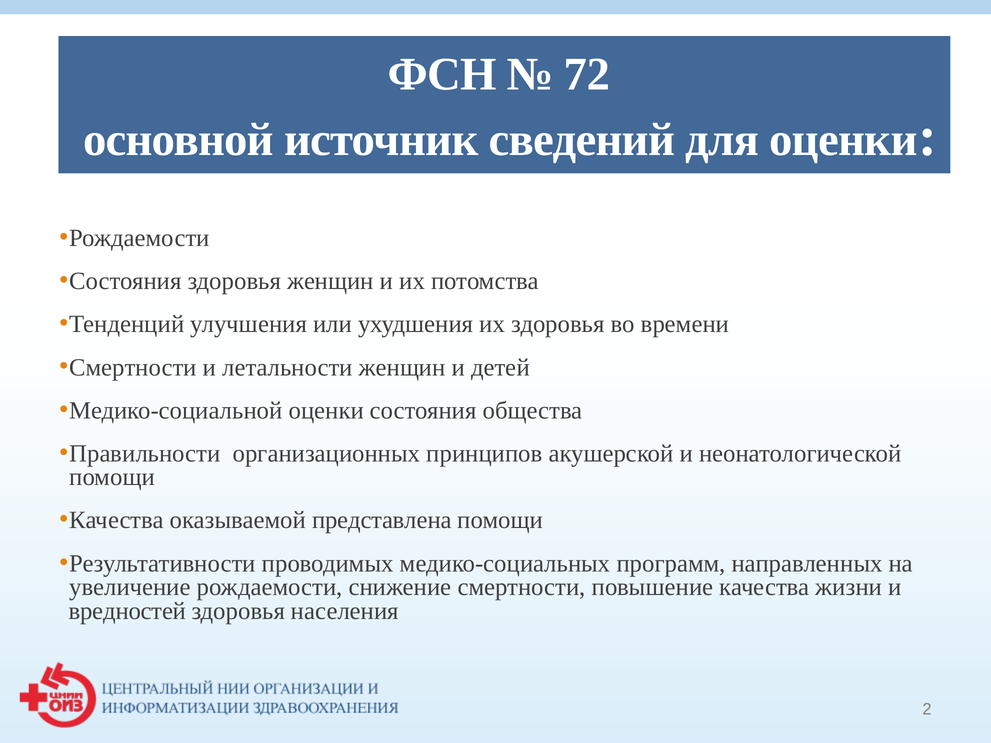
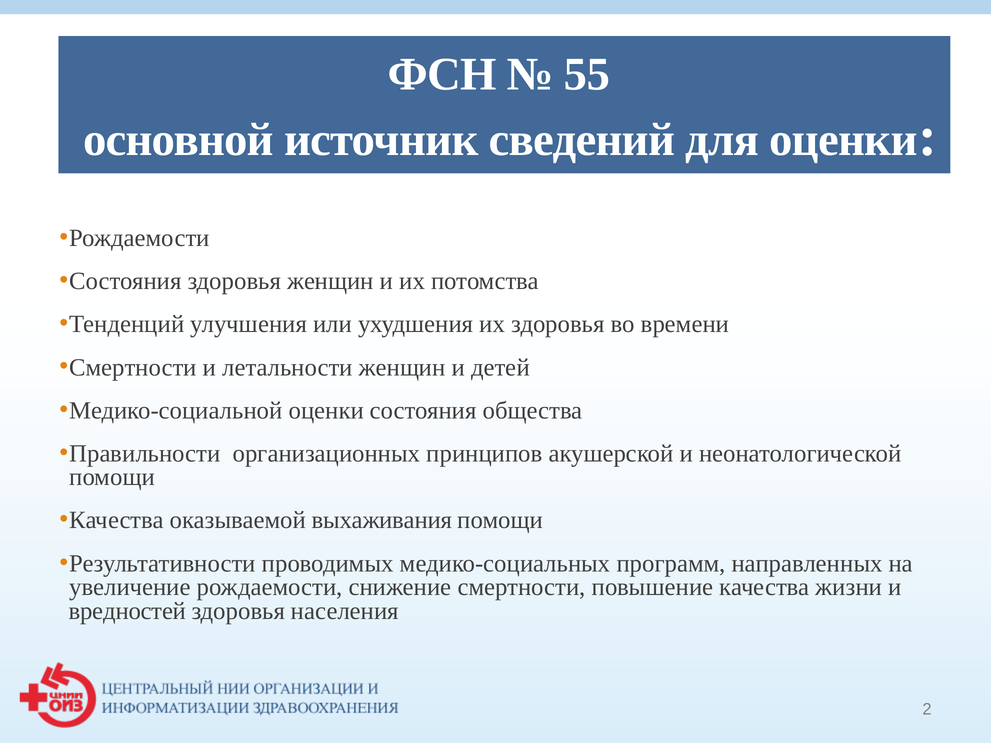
72: 72 -> 55
представлена: представлена -> выхаживания
